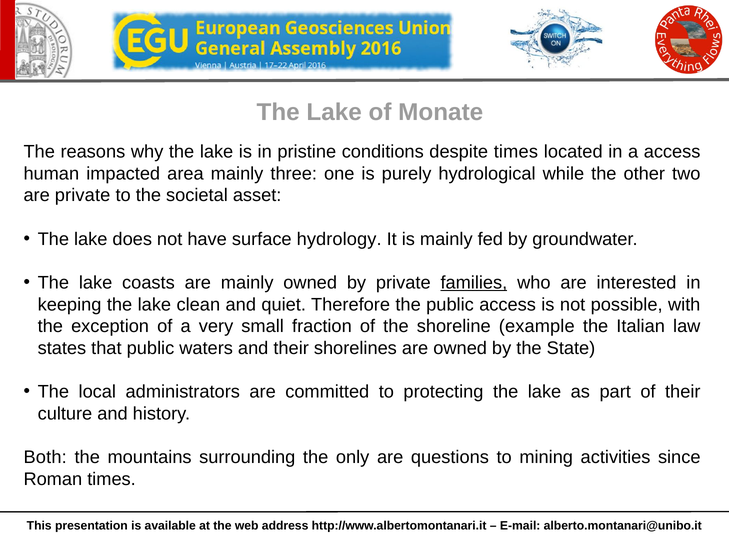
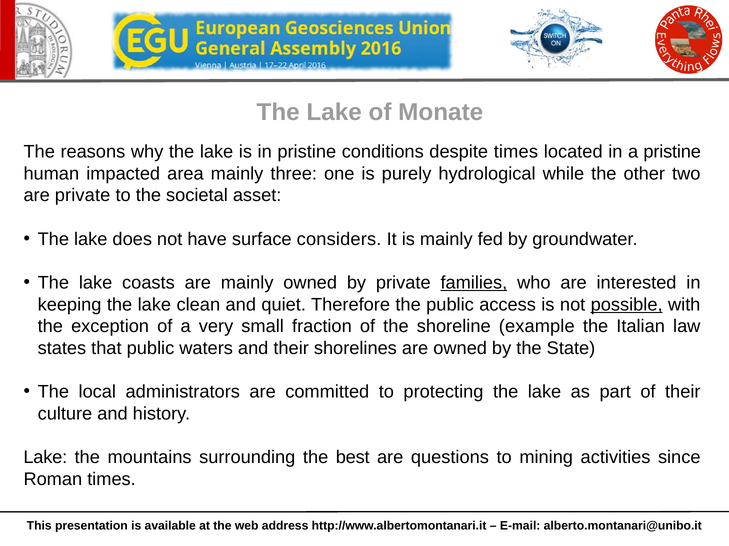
a access: access -> pristine
hydrology: hydrology -> considers
possible underline: none -> present
Both at (45, 458): Both -> Lake
only: only -> best
